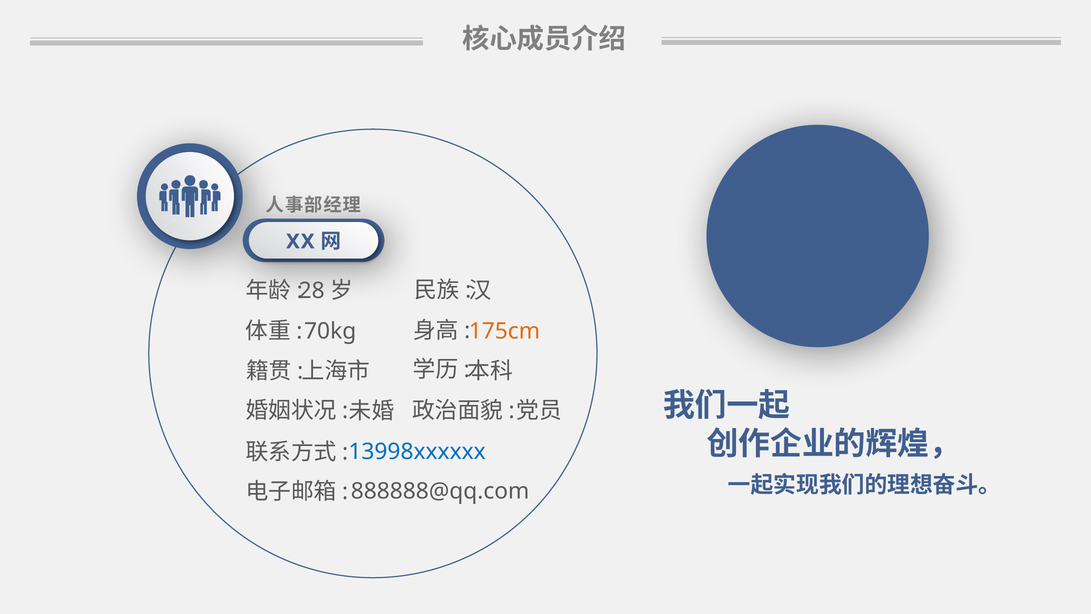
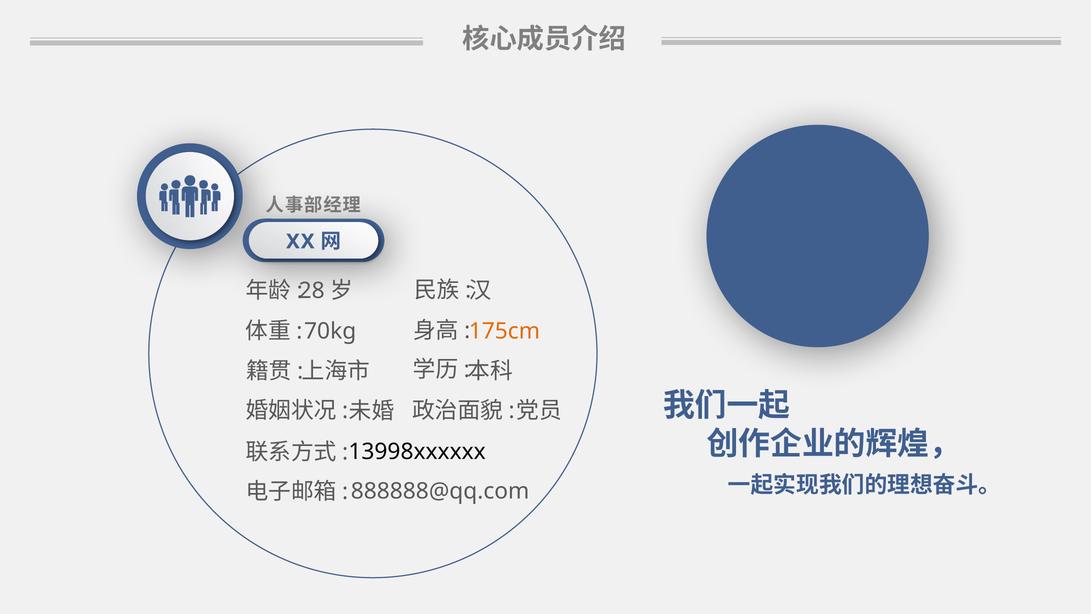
13998xxxxxx colour: blue -> black
